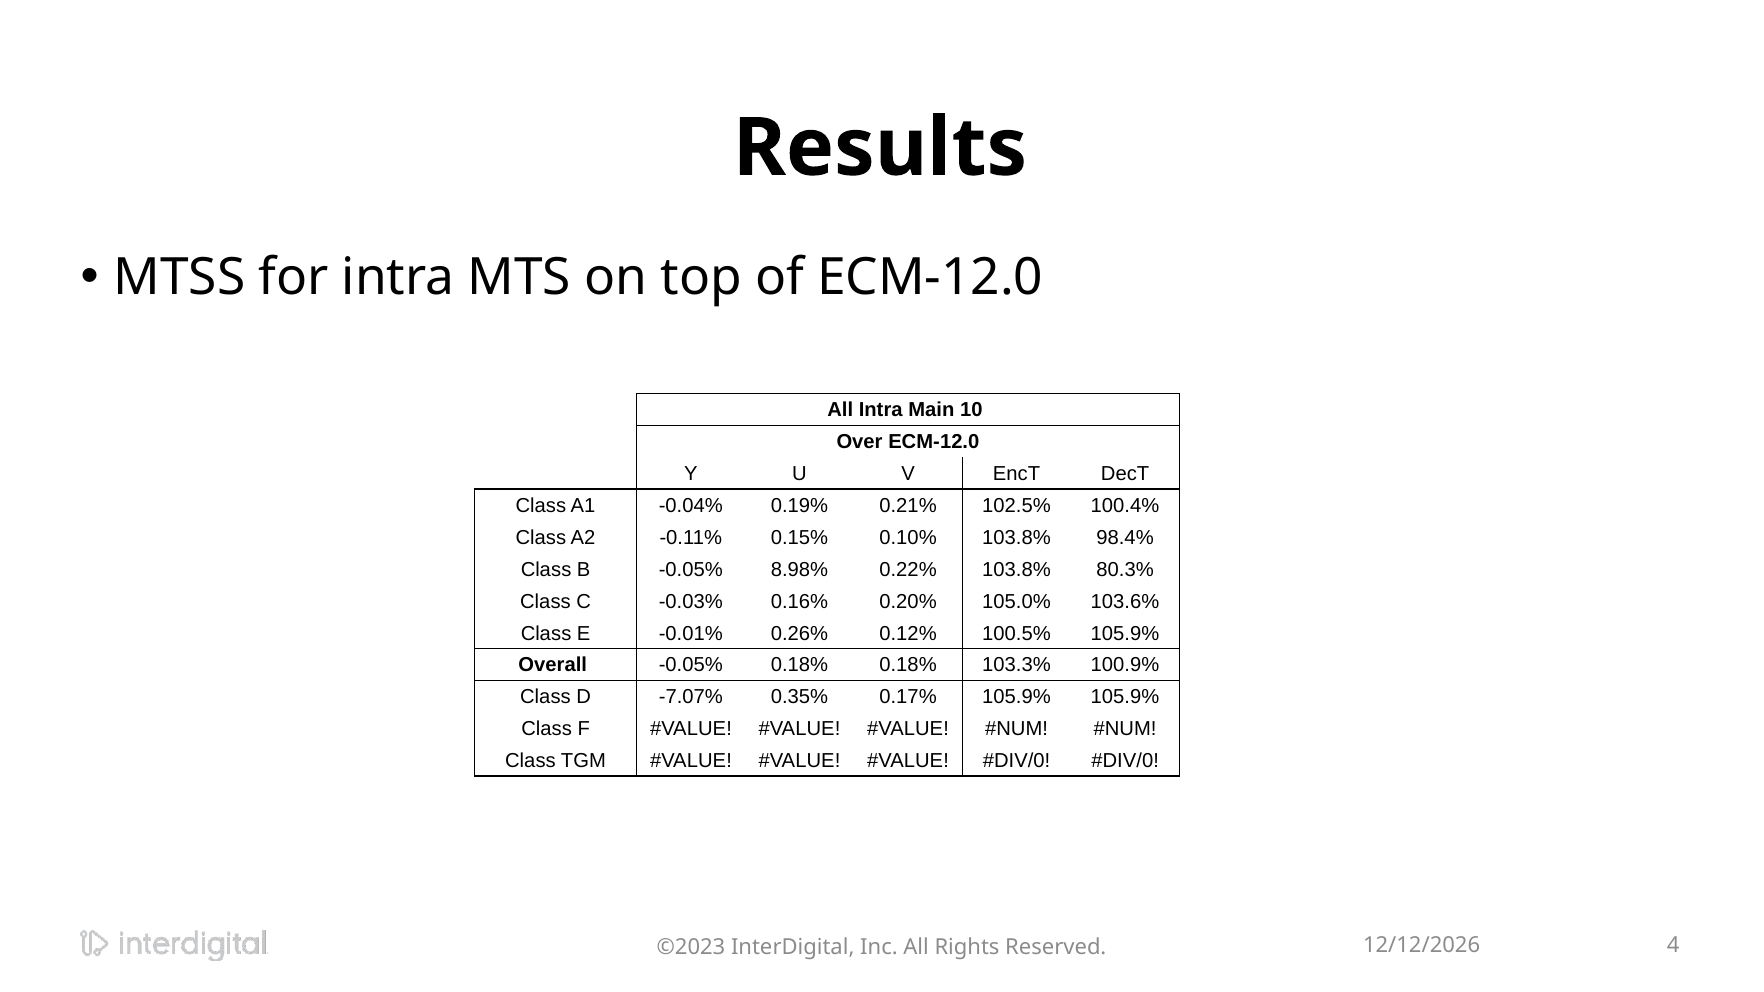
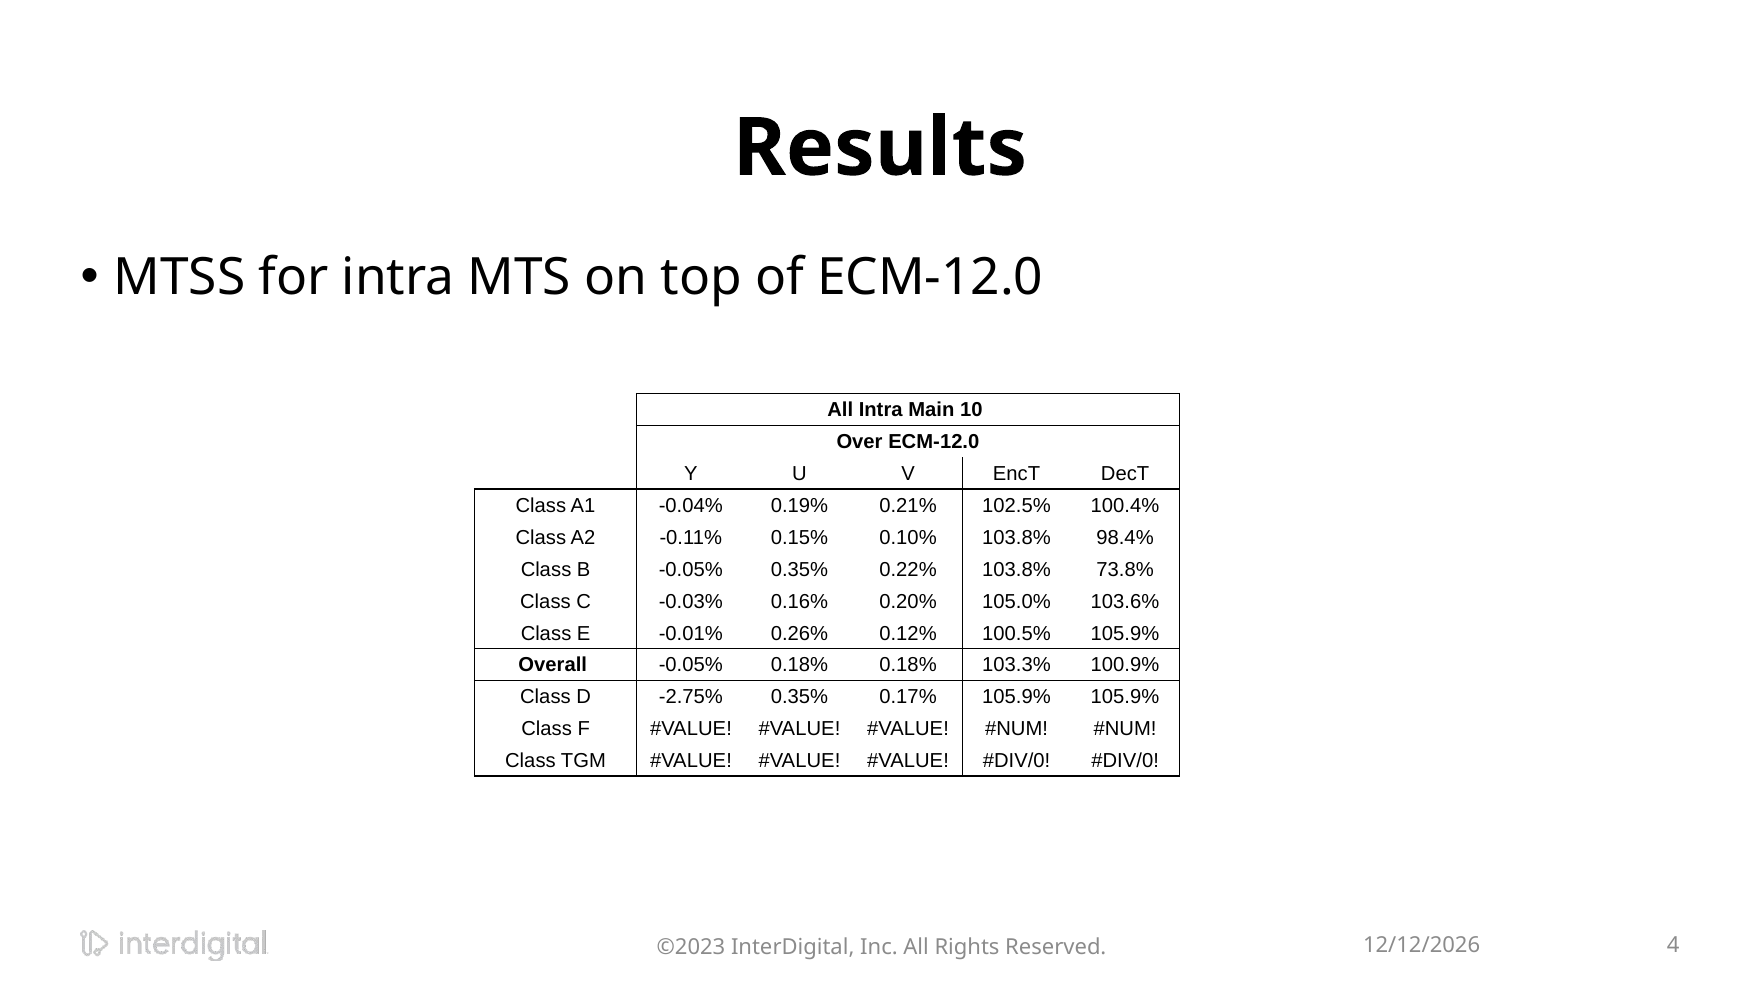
-0.05% 8.98%: 8.98% -> 0.35%
80.3%: 80.3% -> 73.8%
-7.07%: -7.07% -> -2.75%
